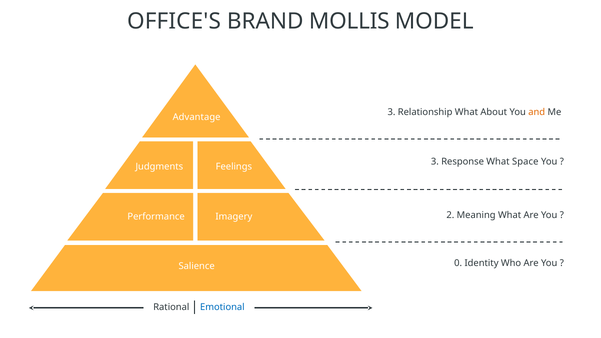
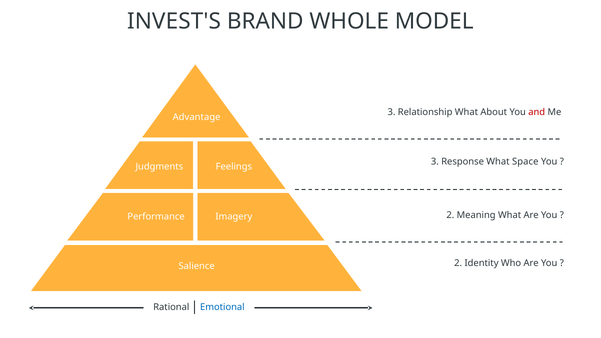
OFFICE'S: OFFICE'S -> INVEST'S
MOLLIS: MOLLIS -> WHOLE
and colour: orange -> red
Salience 0: 0 -> 2
